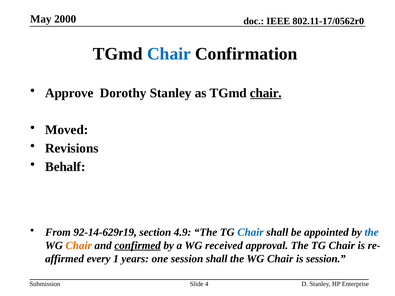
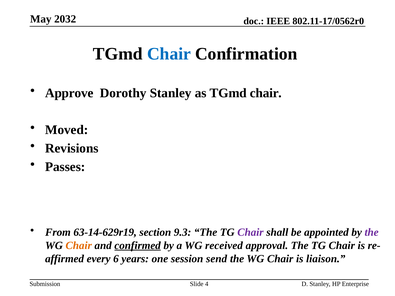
2000: 2000 -> 2032
chair at (266, 93) underline: present -> none
Behalf: Behalf -> Passes
92-14-629r19: 92-14-629r19 -> 63-14-629r19
4.9: 4.9 -> 9.3
Chair at (250, 233) colour: blue -> purple
the at (372, 233) colour: blue -> purple
1: 1 -> 6
session shall: shall -> send
is session: session -> liaison
